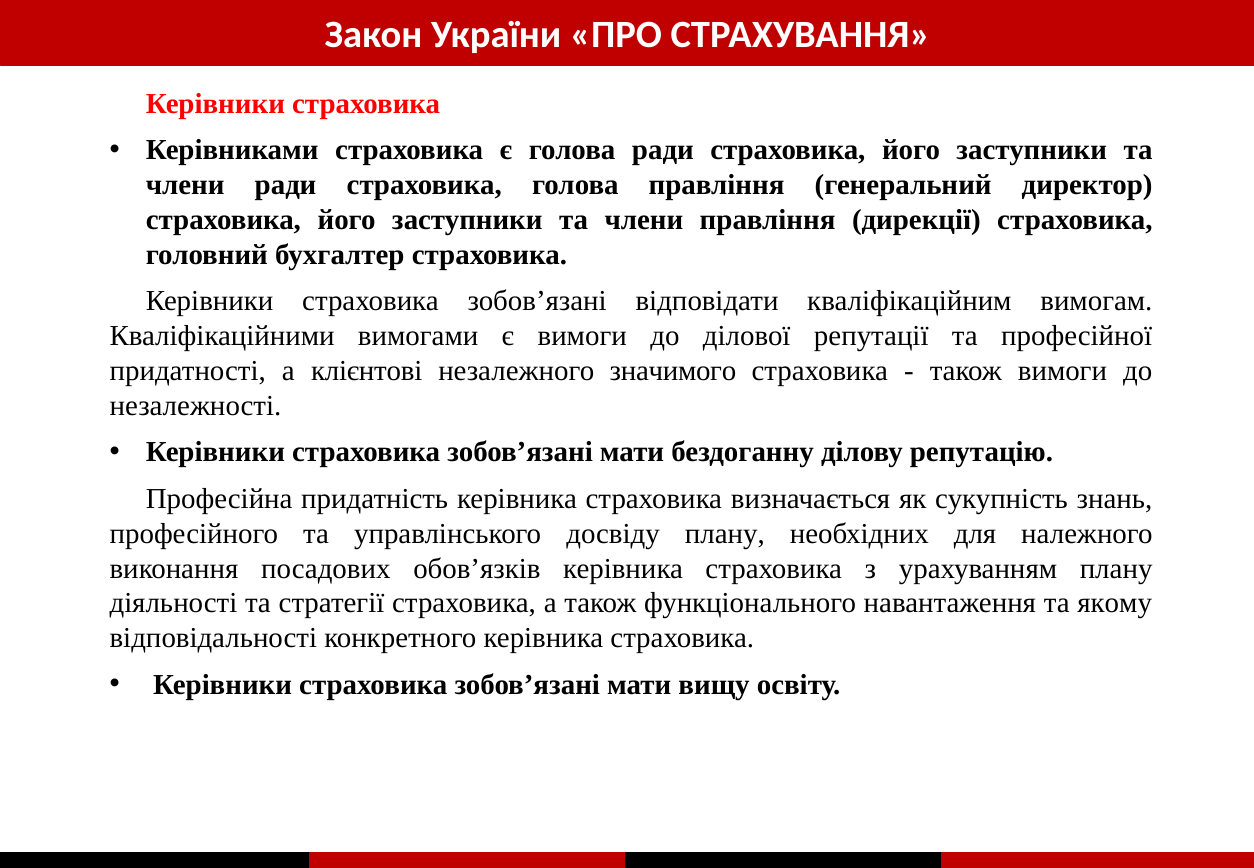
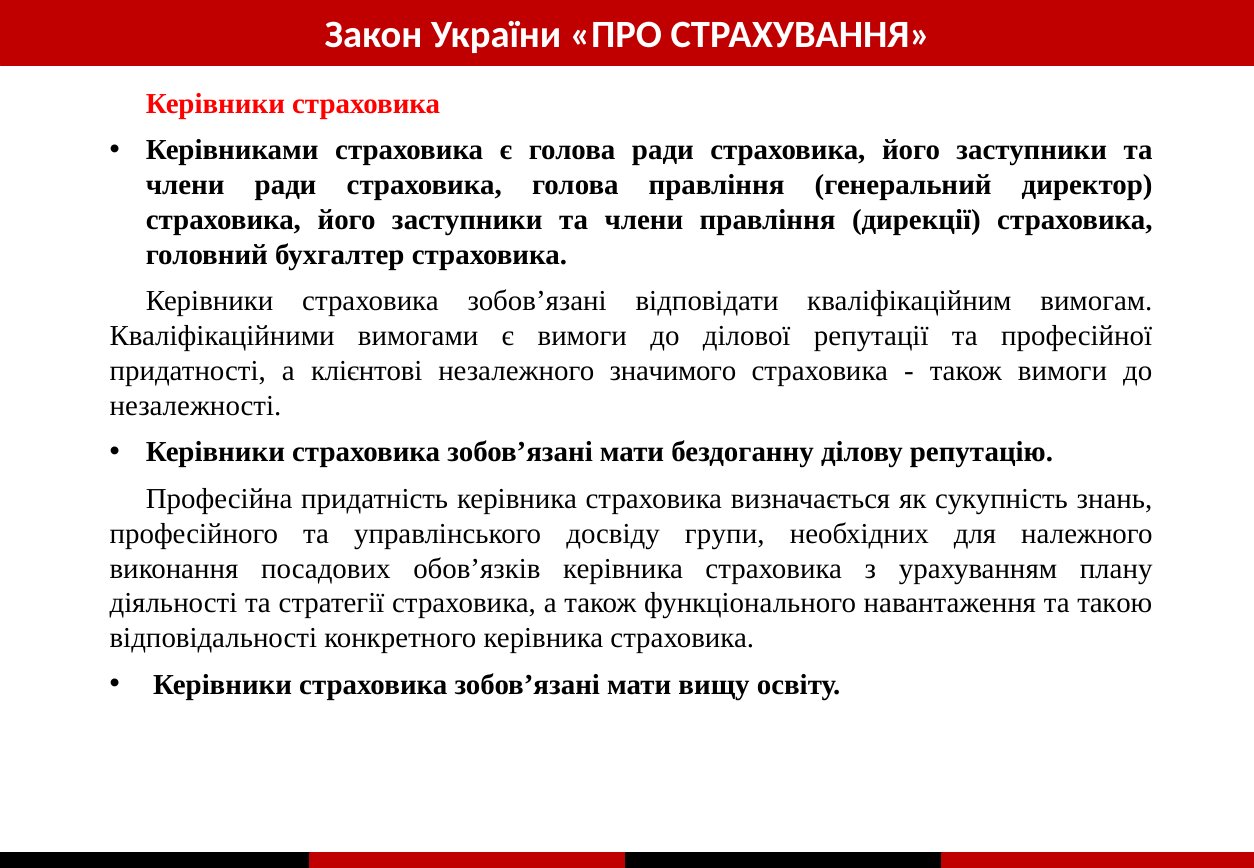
досвіду плану: плану -> групи
якому: якому -> такою
